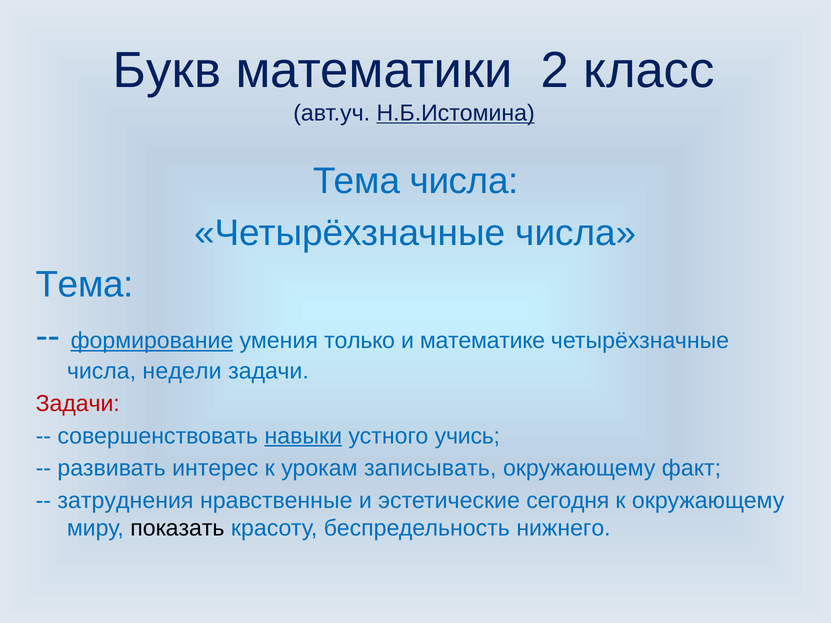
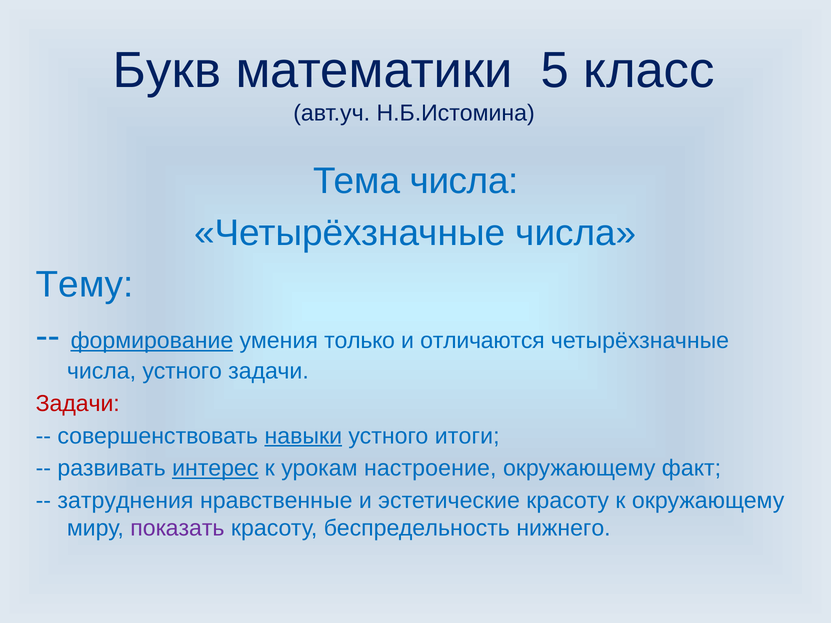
2: 2 -> 5
Н.Б.Истомина underline: present -> none
Тема at (85, 285): Тема -> Тему
математике: математике -> отличаются
числа недели: недели -> устного
учись: учись -> итоги
интерес underline: none -> present
записывать: записывать -> настроение
эстетические сегодня: сегодня -> красоту
показать colour: black -> purple
